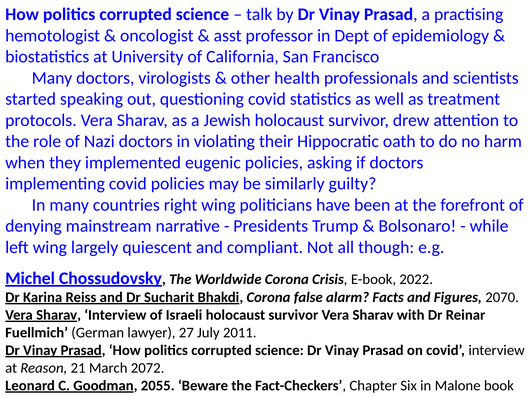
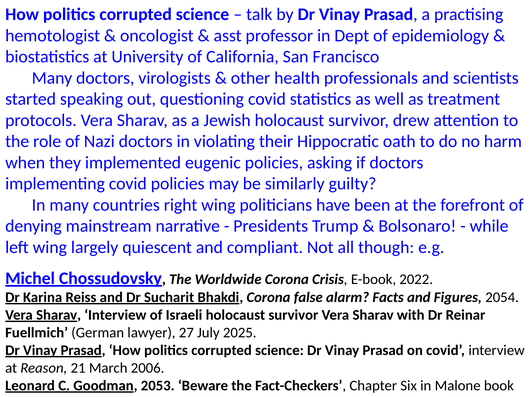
2070: 2070 -> 2054
2011: 2011 -> 2025
2072: 2072 -> 2006
2055: 2055 -> 2053
